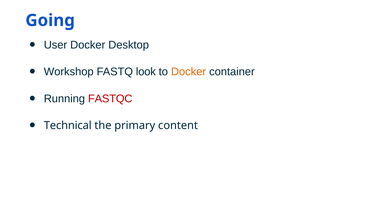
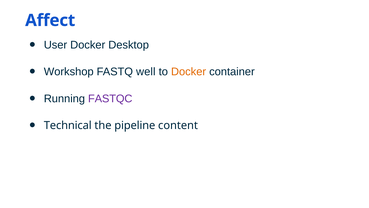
Going: Going -> Affect
look: look -> well
FASTQC colour: red -> purple
primary: primary -> pipeline
